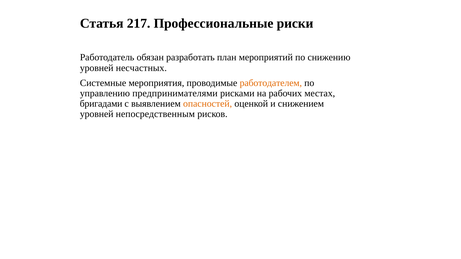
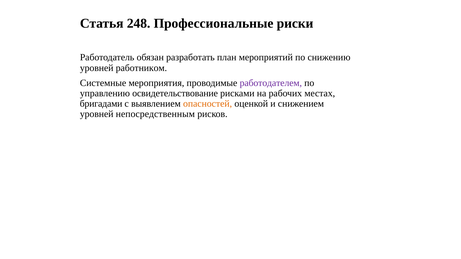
217: 217 -> 248
несчастных: несчастных -> работником
работодателем colour: orange -> purple
предпринимателями: предпринимателями -> освидетельствование
